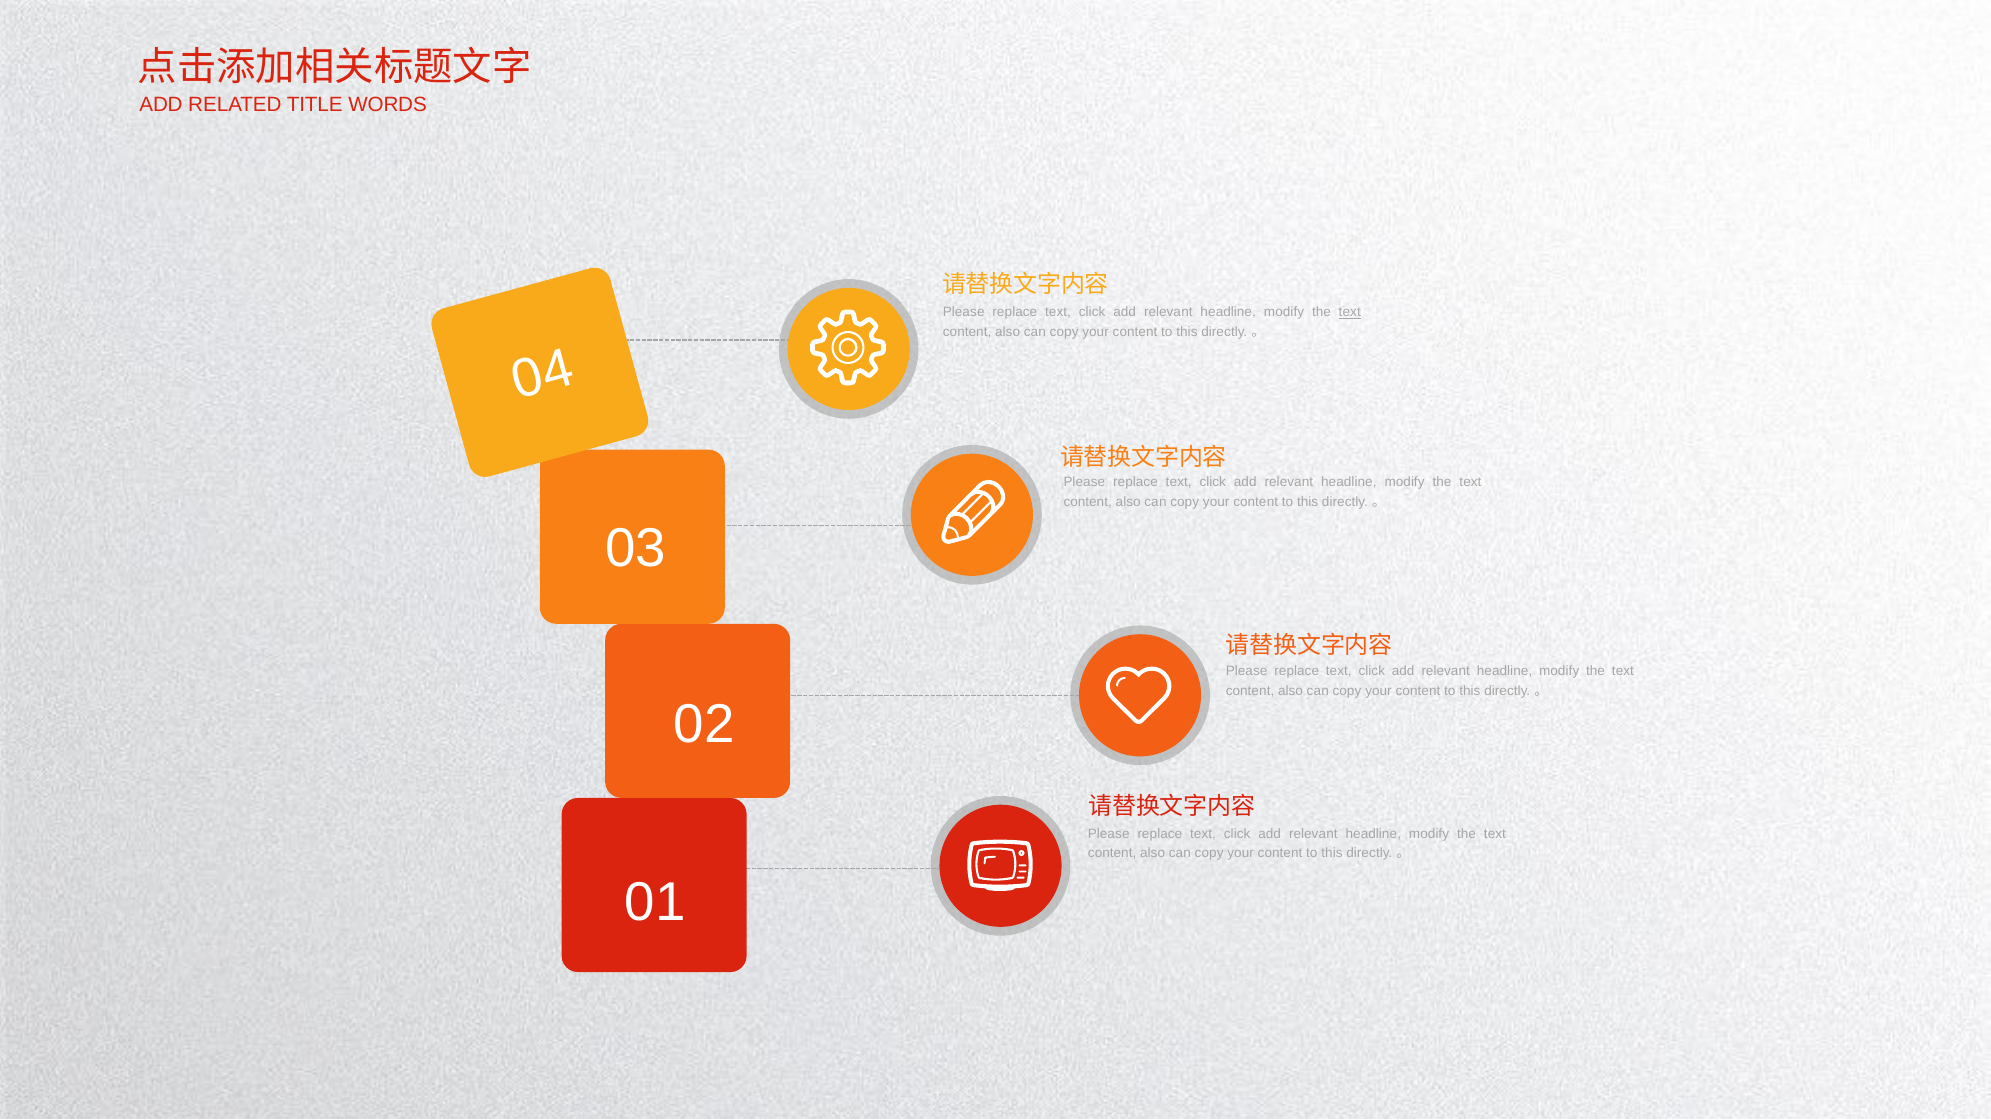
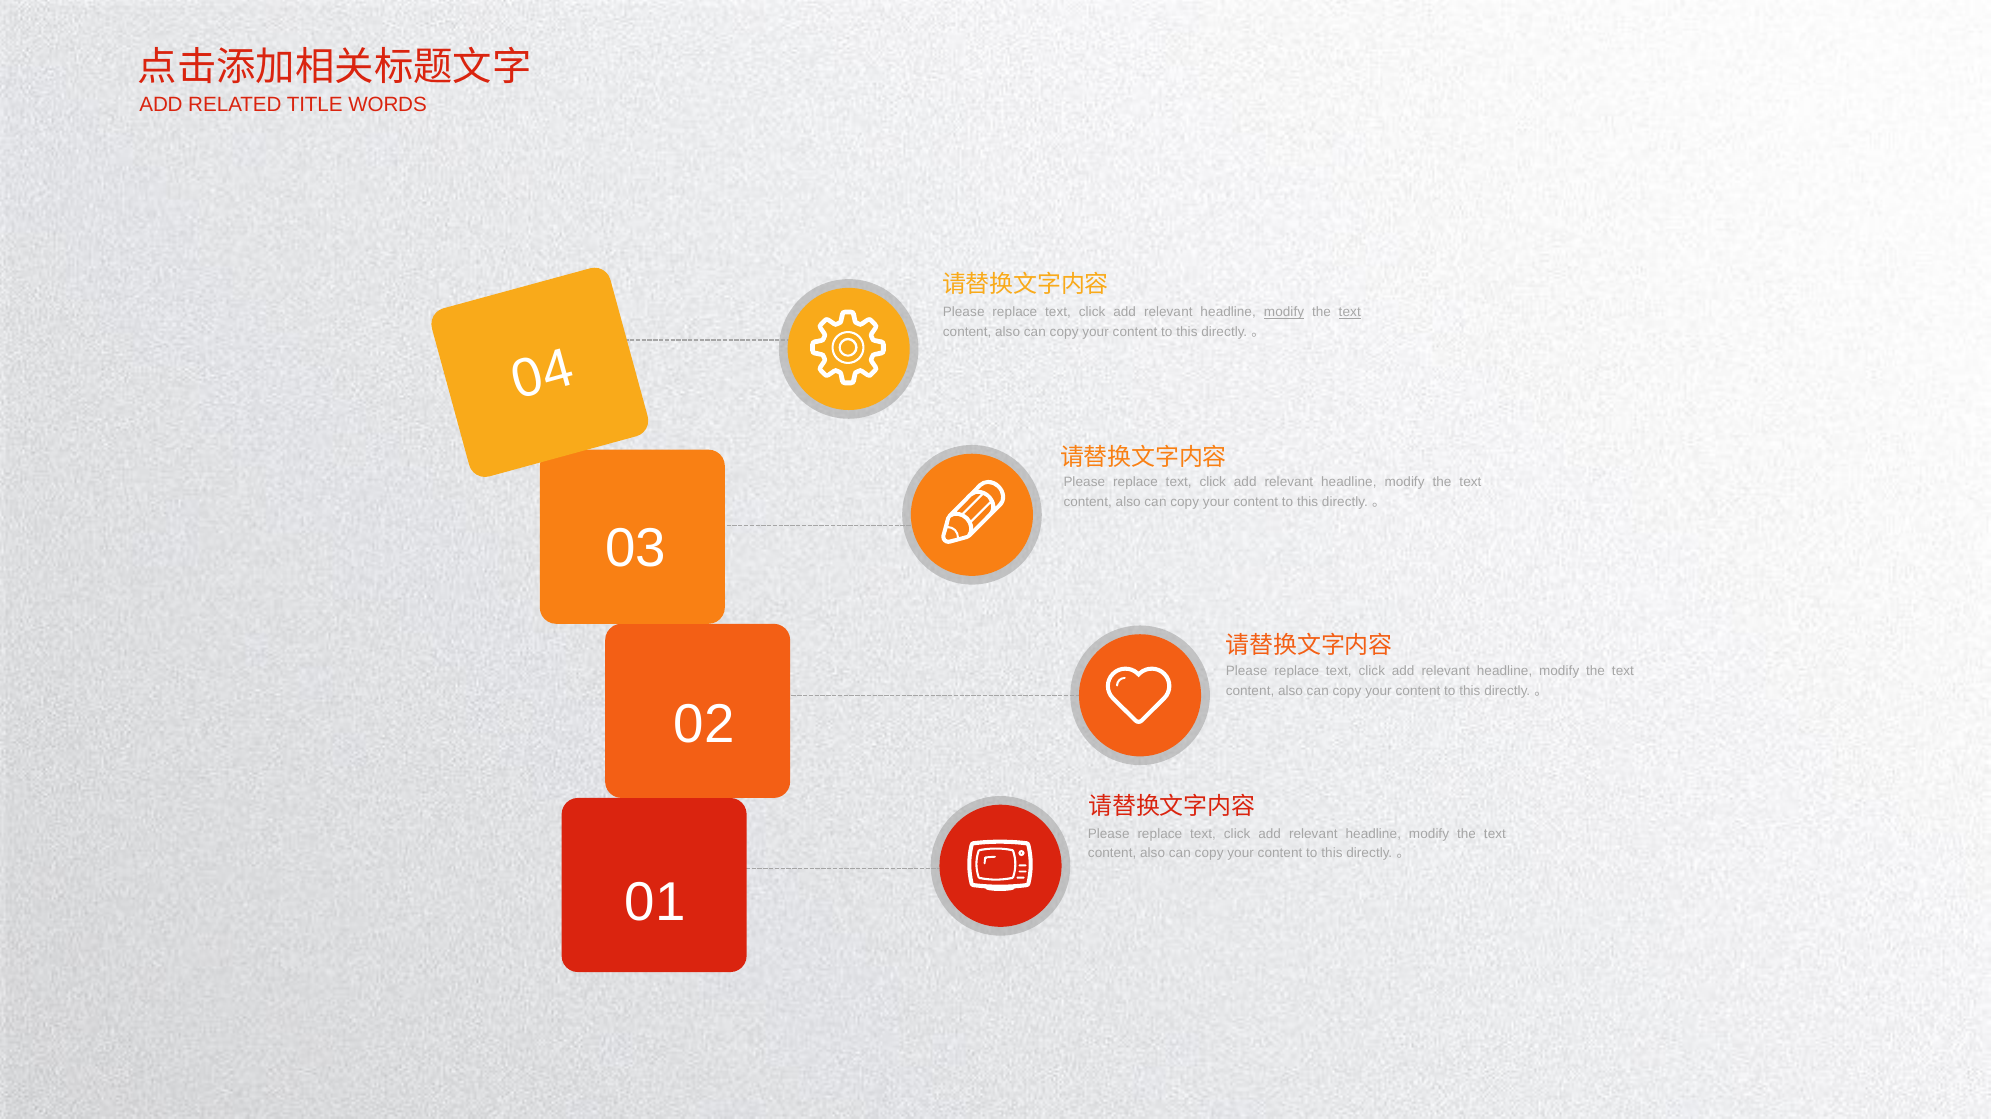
modify at (1284, 312) underline: none -> present
